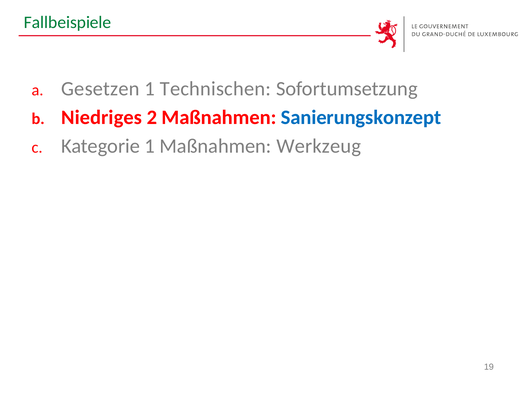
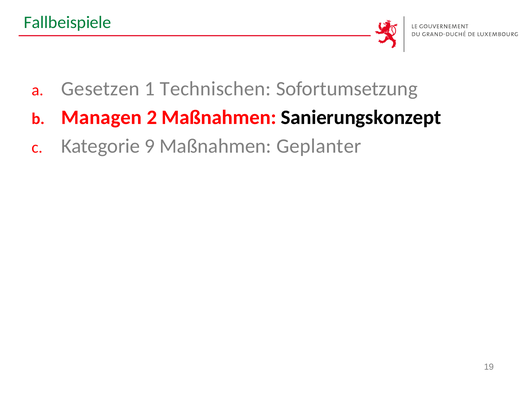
Niedriges: Niedriges -> Managen
Sanierungskonzept colour: blue -> black
Kategorie 1: 1 -> 9
Werkzeug: Werkzeug -> Geplanter
